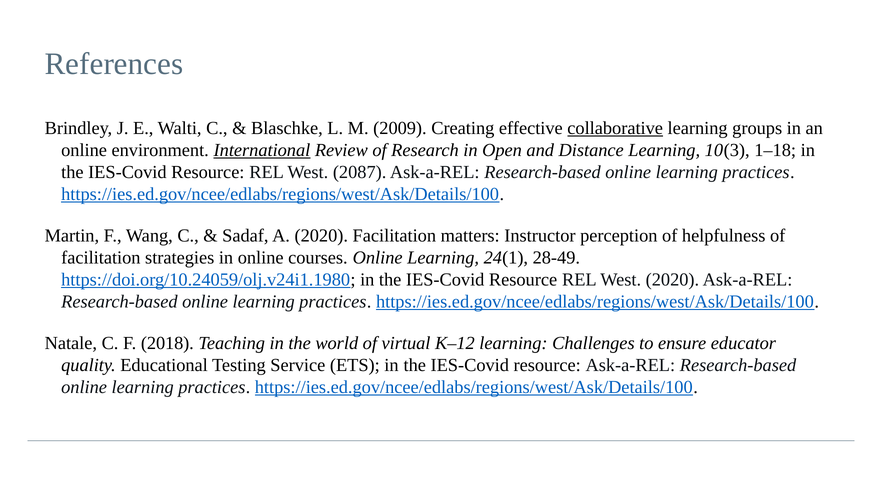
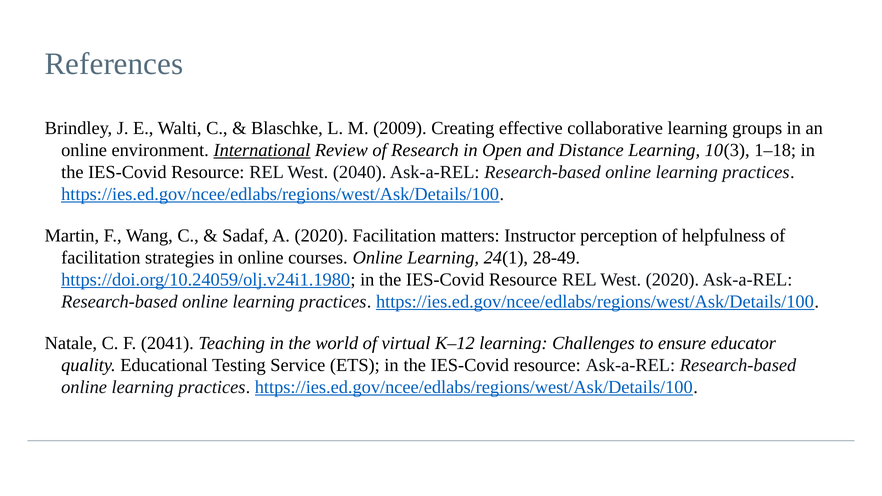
collaborative underline: present -> none
2087: 2087 -> 2040
2018: 2018 -> 2041
